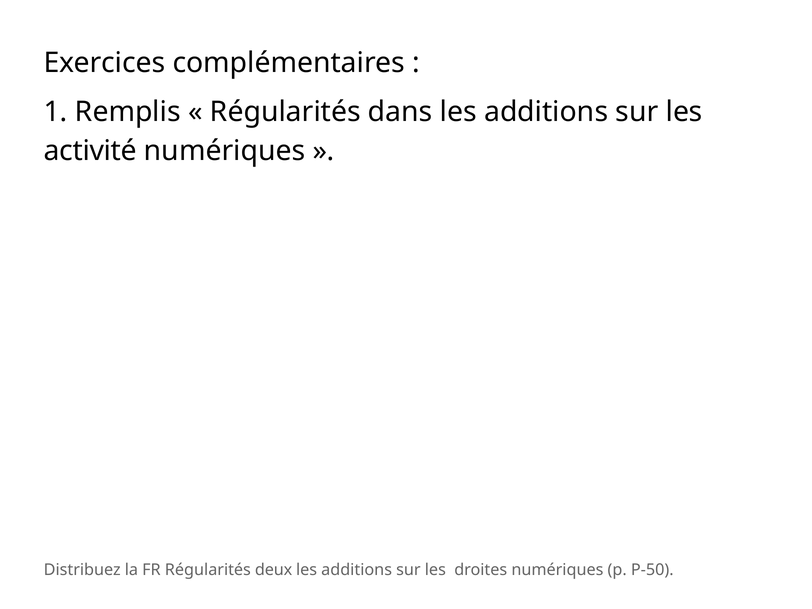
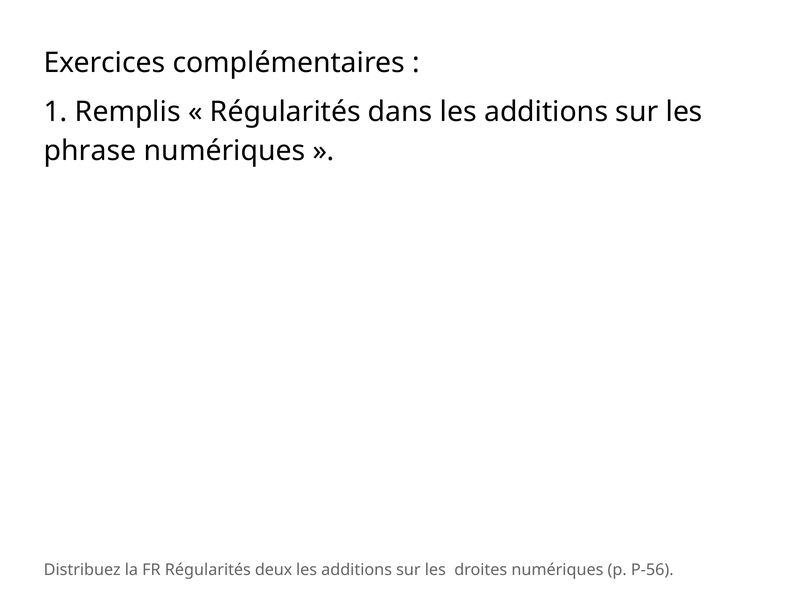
activité: activité -> phrase
P-50: P-50 -> P-56
